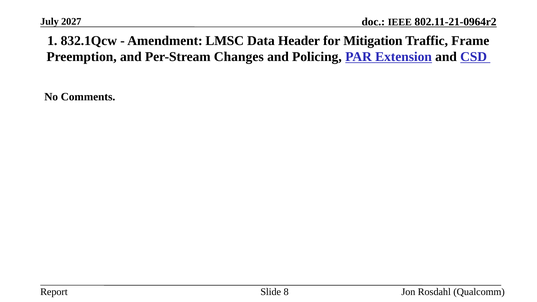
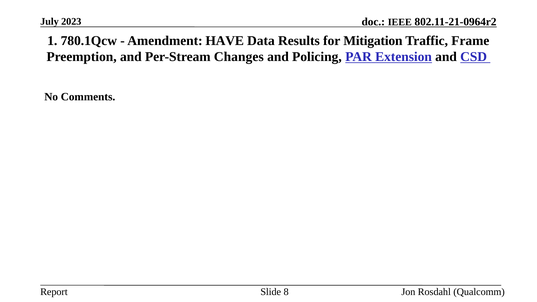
2027: 2027 -> 2023
832.1Qcw: 832.1Qcw -> 780.1Qcw
LMSC: LMSC -> HAVE
Header: Header -> Results
